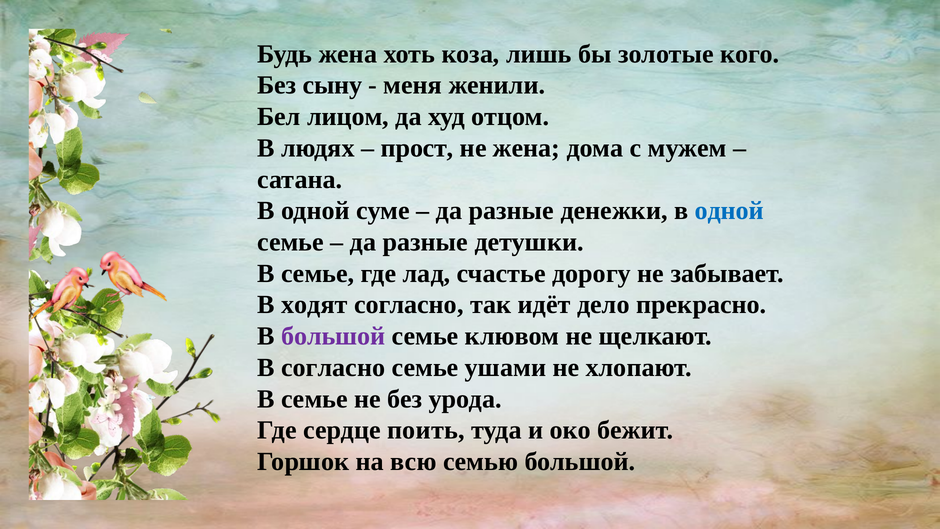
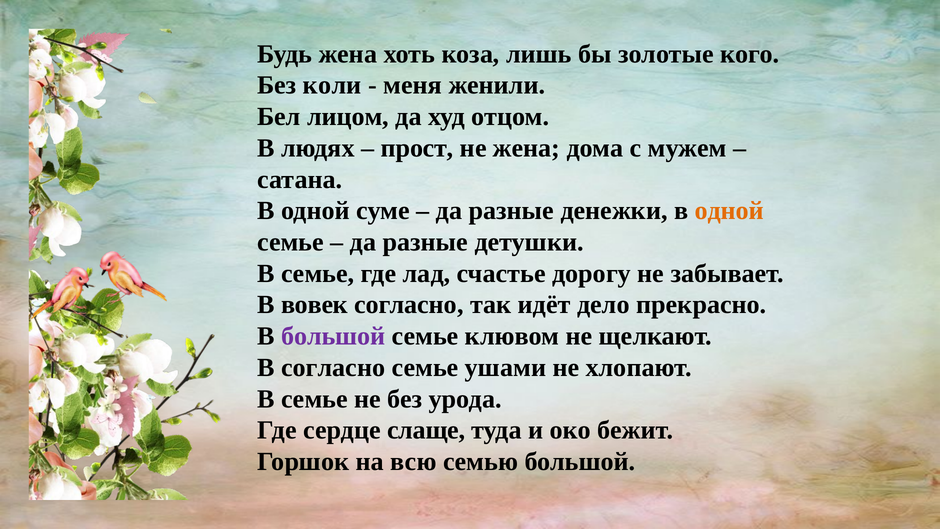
сыну: сыну -> коли
одной at (729, 211) colour: blue -> orange
ходят: ходят -> вовек
поить: поить -> слаще
